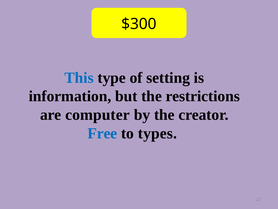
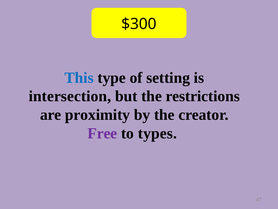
information: information -> intersection
computer: computer -> proximity
Free colour: blue -> purple
